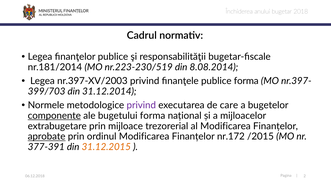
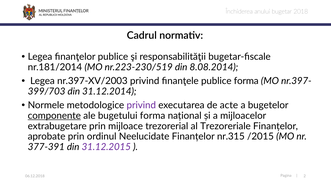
care: care -> acte
al Modificarea: Modificarea -> Trezoreriale
aprobate underline: present -> none
ordinul Modificarea: Modificarea -> Neelucidate
nr.172: nr.172 -> nr.315
31.12.2015 colour: orange -> purple
